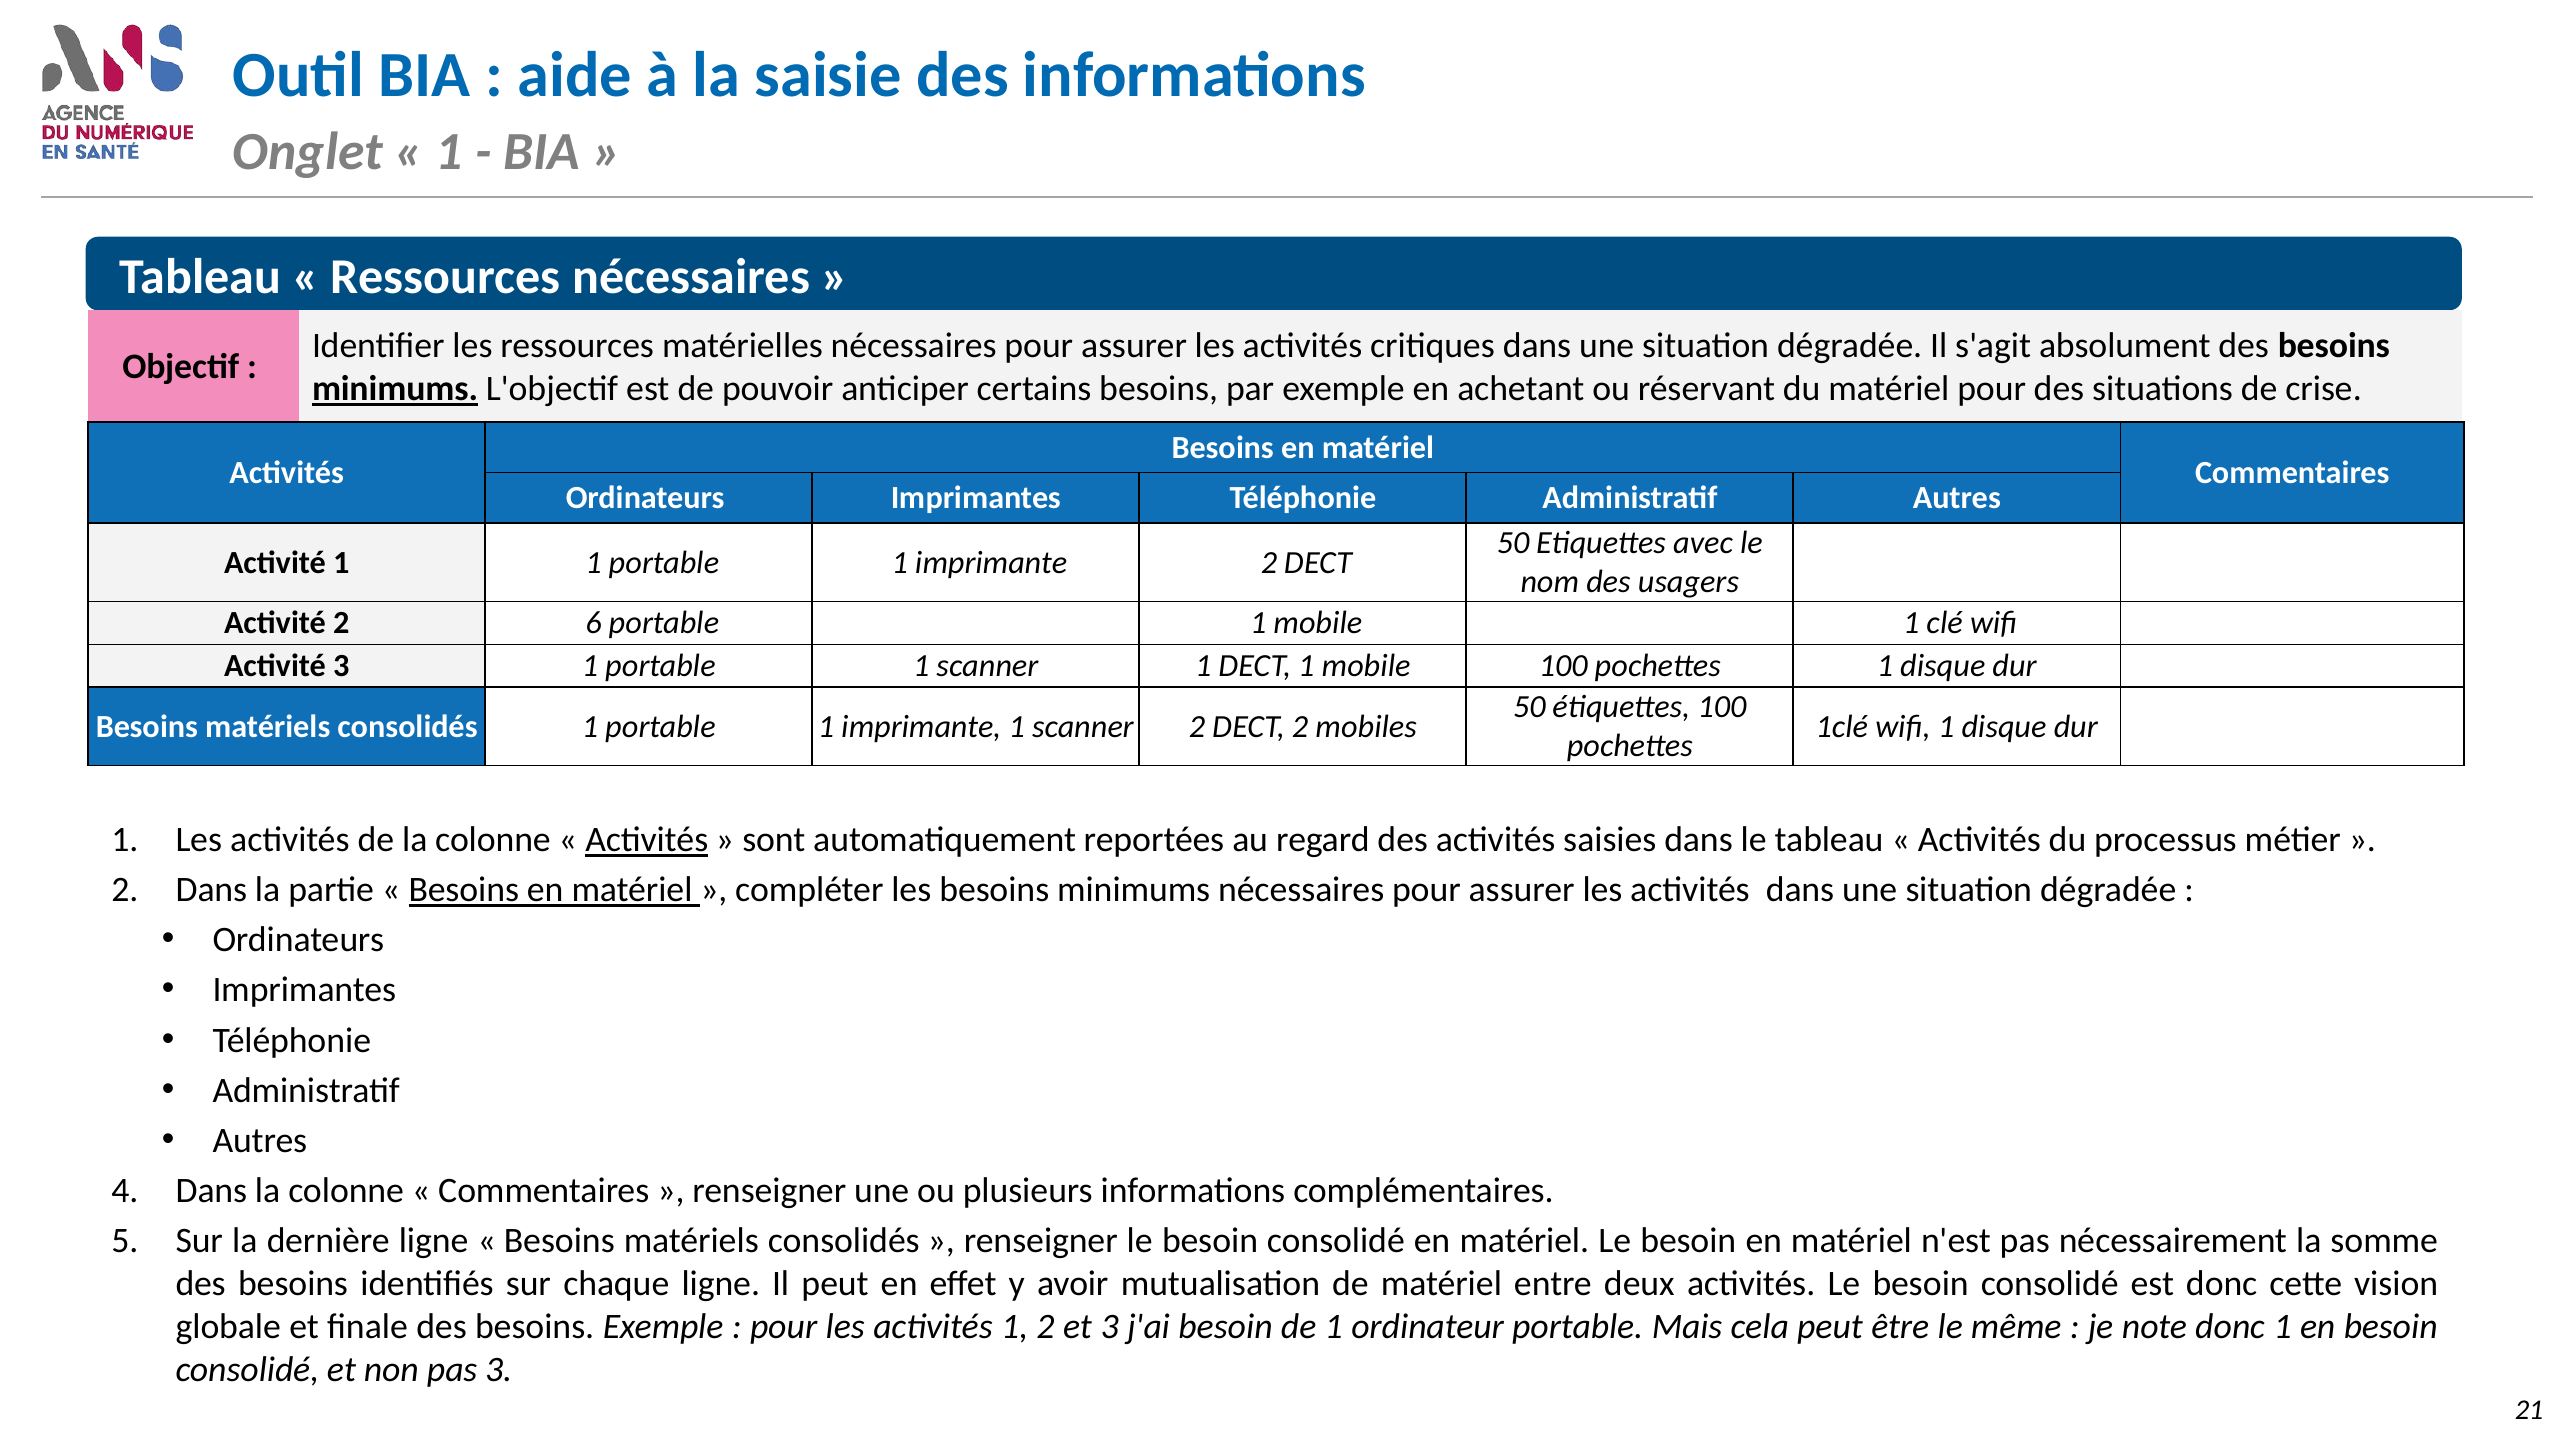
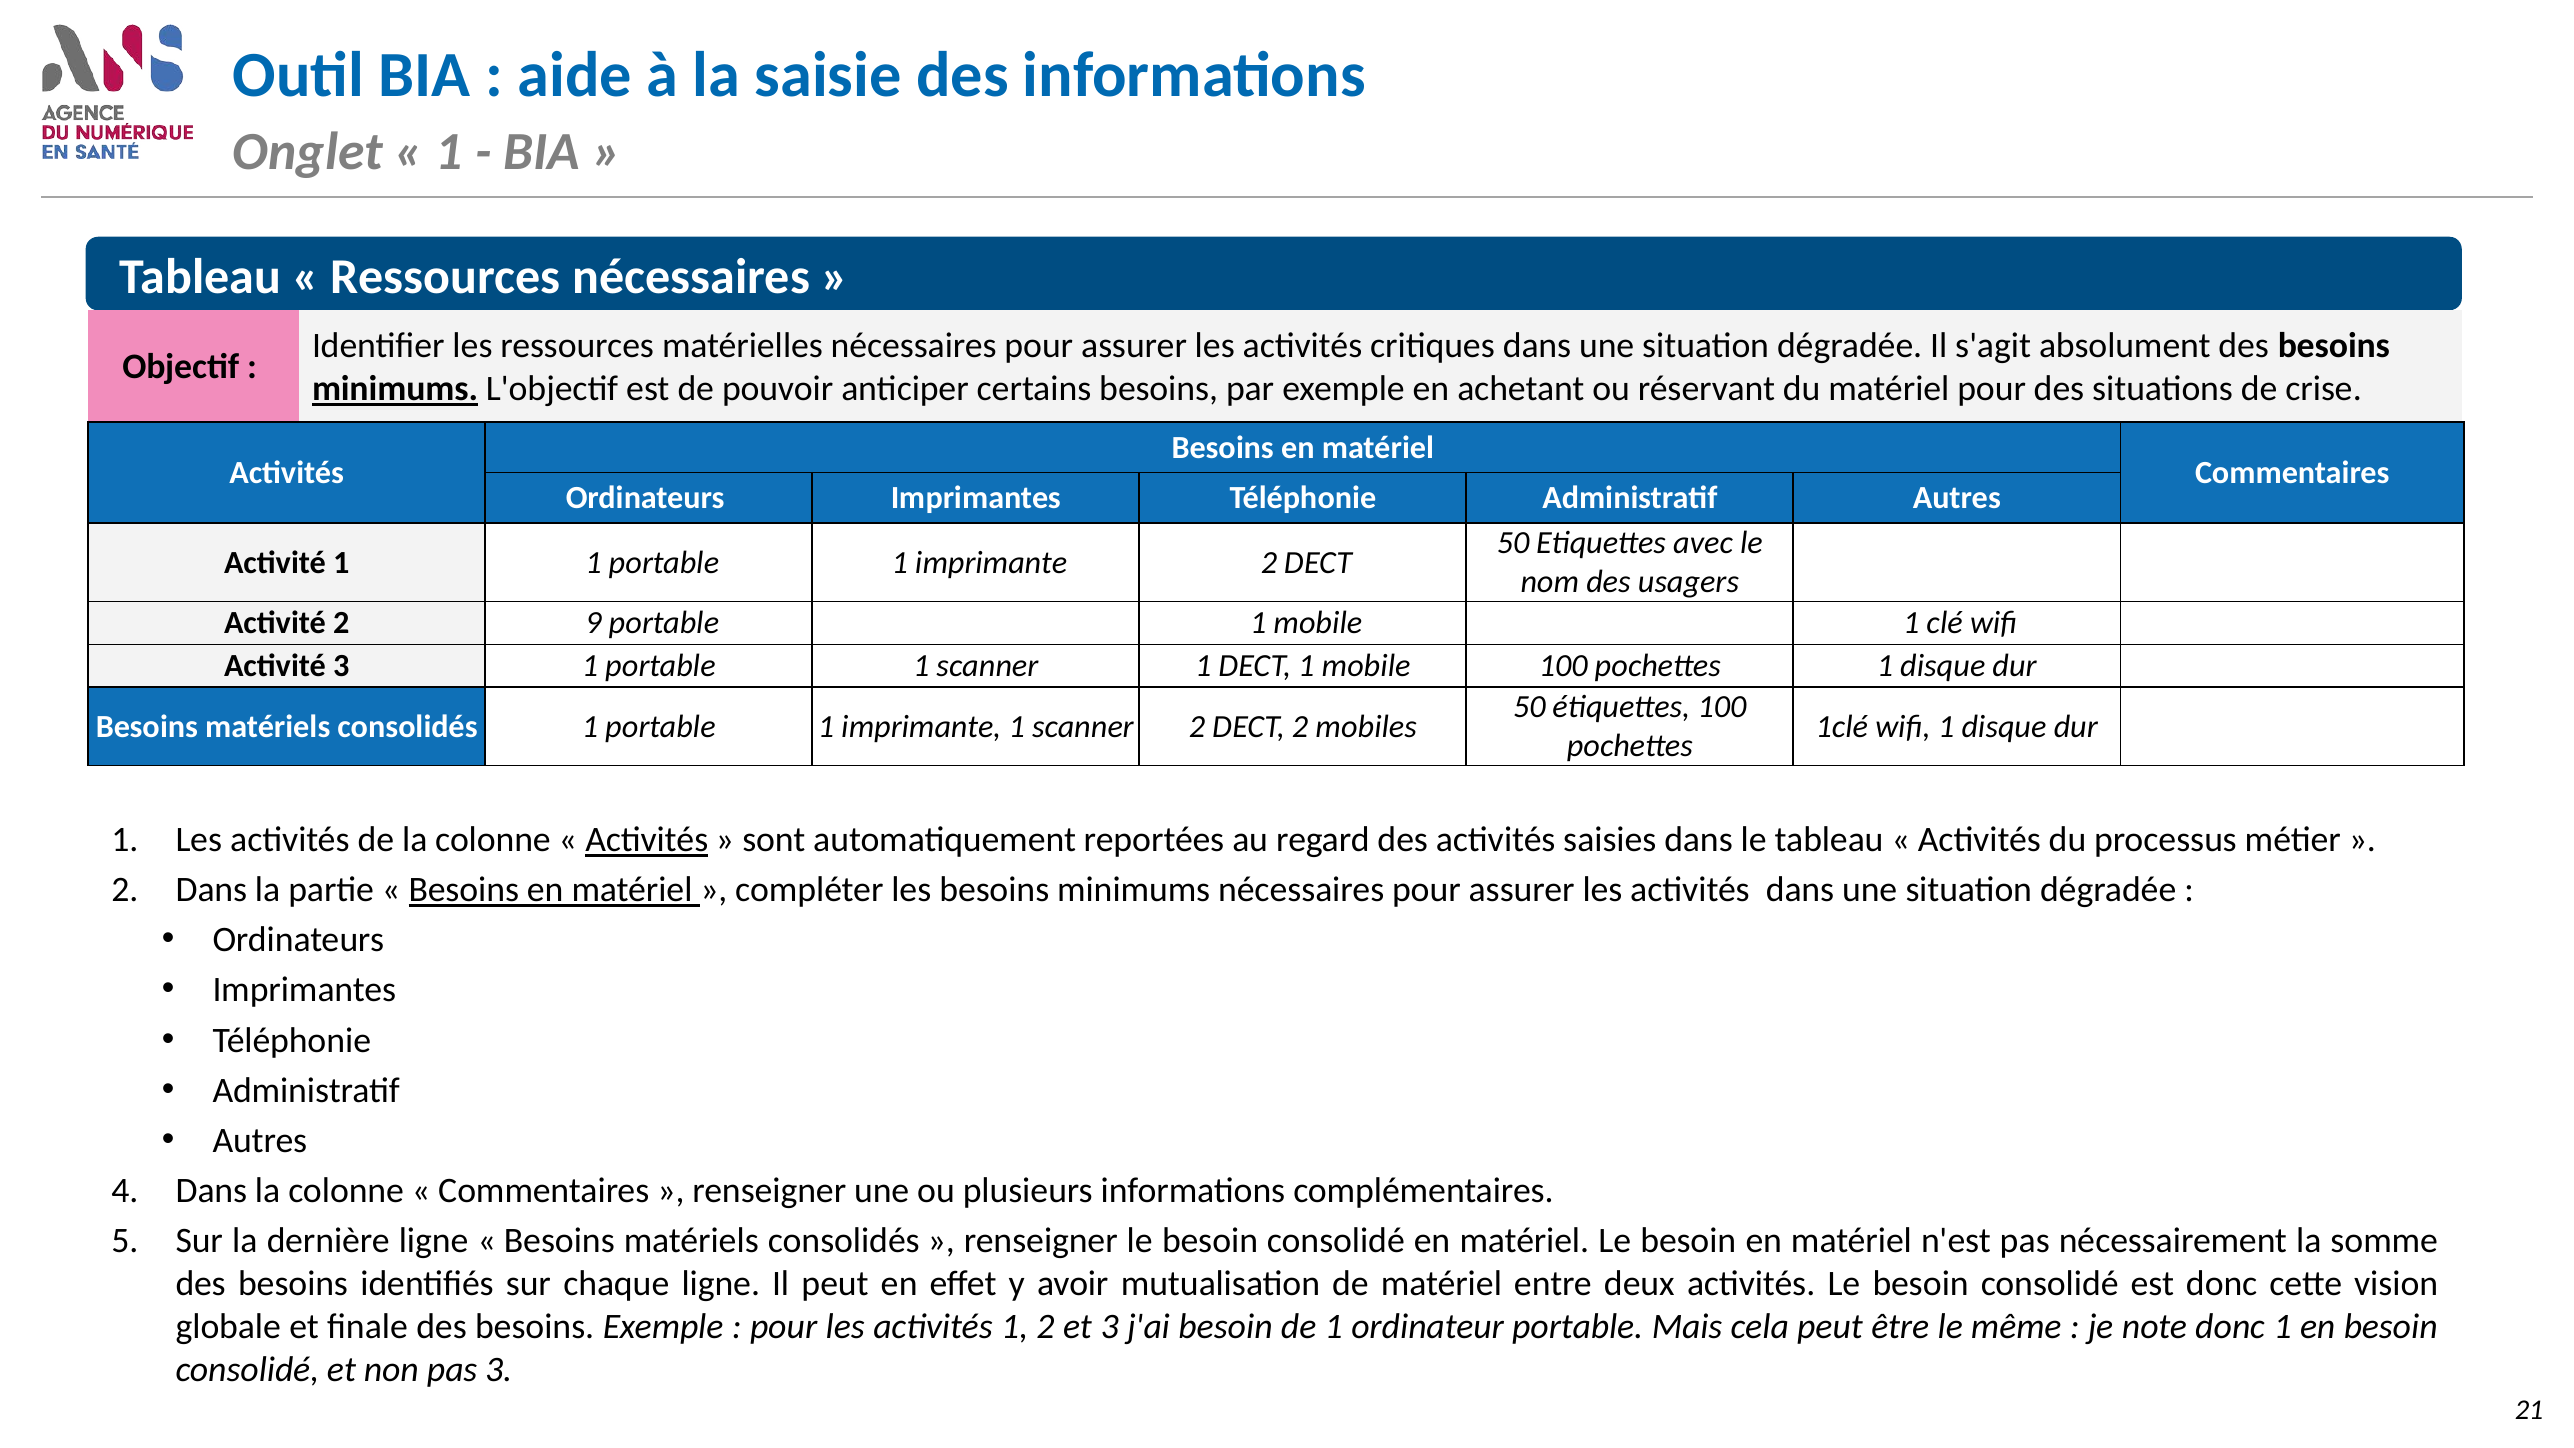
6: 6 -> 9
